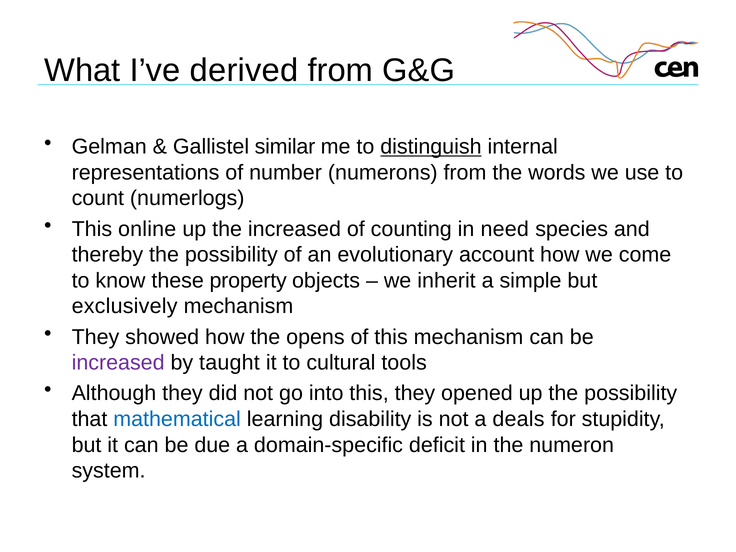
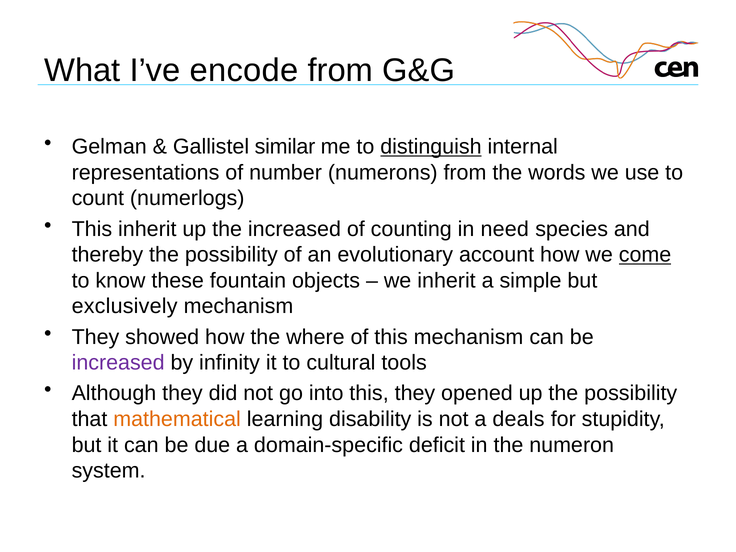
derived: derived -> encode
This online: online -> inherit
come underline: none -> present
property: property -> fountain
opens: opens -> where
taught: taught -> infinity
mathematical colour: blue -> orange
